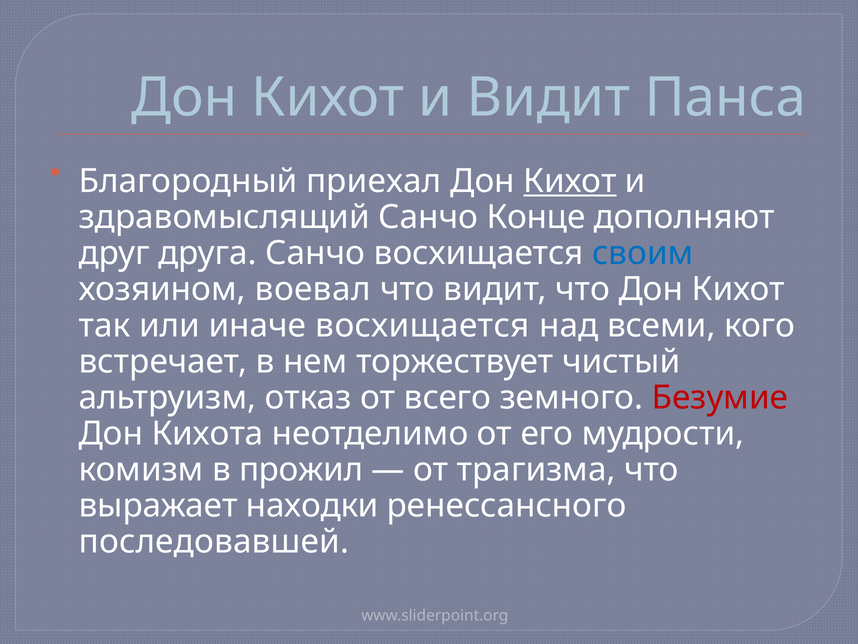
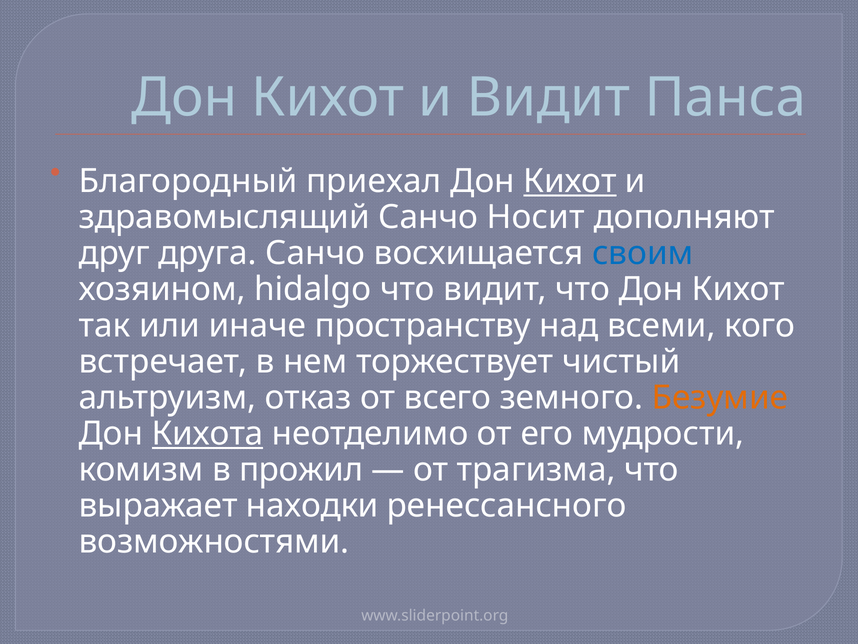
Конце: Конце -> Носит
воевал: воевал -> hidalgo
иначе восхищается: восхищается -> пространству
Безумие colour: red -> orange
Кихота underline: none -> present
последовавшей: последовавшей -> возможностями
